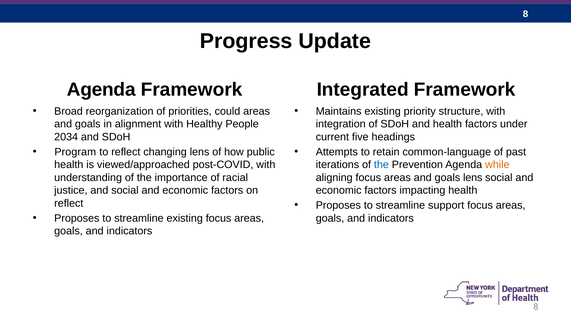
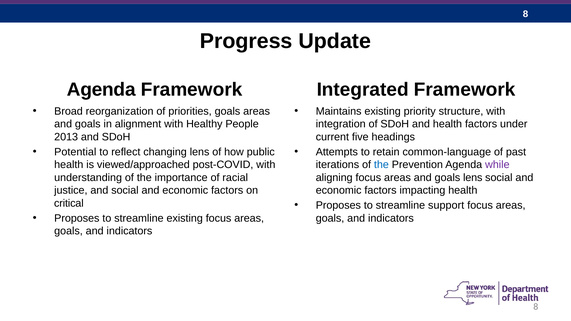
priorities could: could -> goals
2034: 2034 -> 2013
Program: Program -> Potential
while colour: orange -> purple
reflect at (69, 203): reflect -> critical
